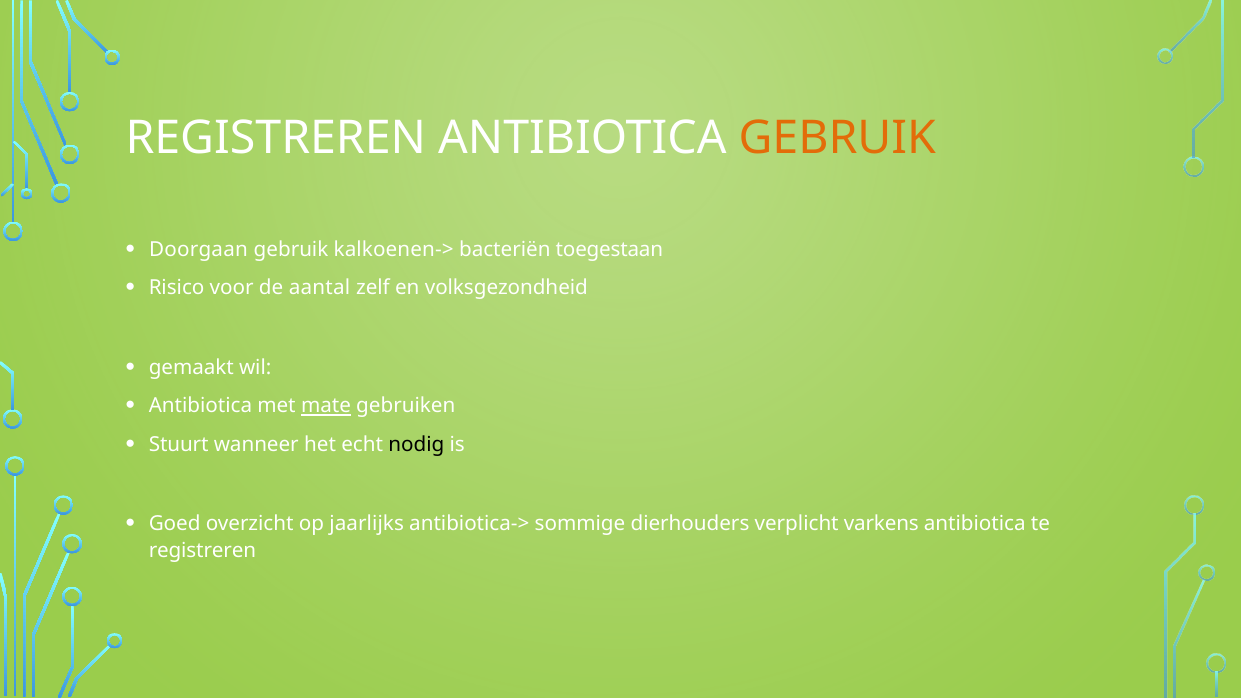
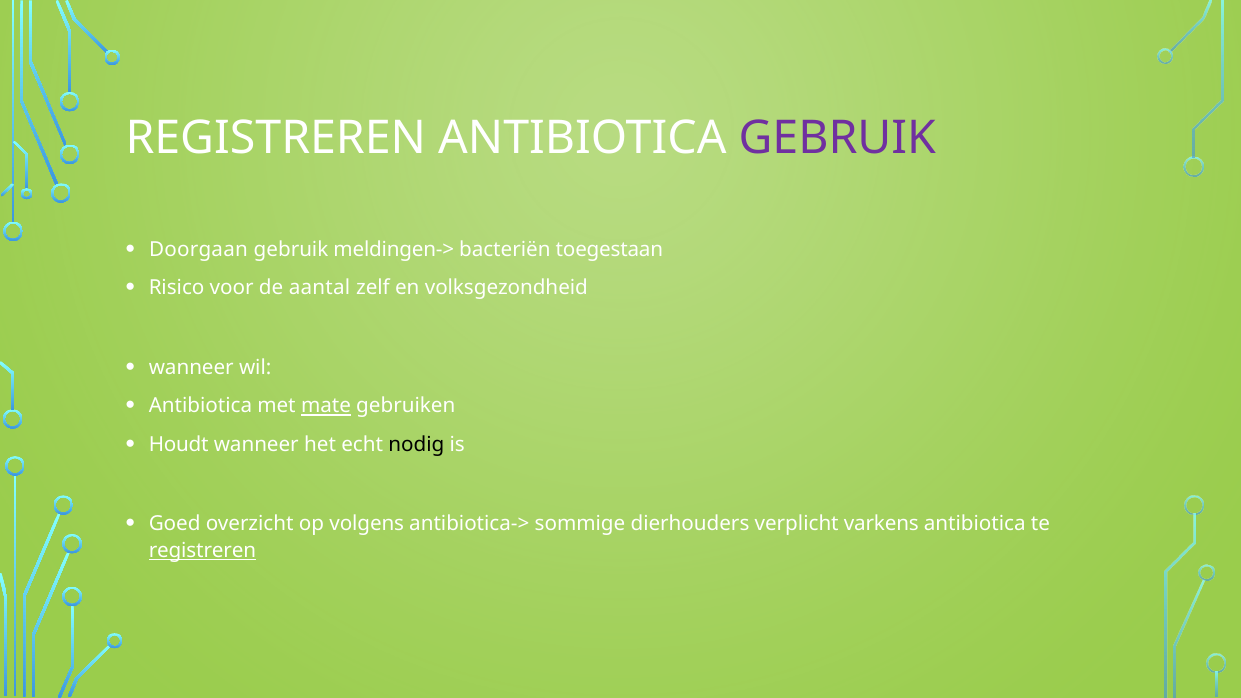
GEBRUIK at (837, 138) colour: orange -> purple
kalkoenen->: kalkoenen-> -> meldingen->
gemaakt at (191, 368): gemaakt -> wanneer
Stuurt: Stuurt -> Houdt
jaarlijks: jaarlijks -> volgens
registreren at (202, 551) underline: none -> present
